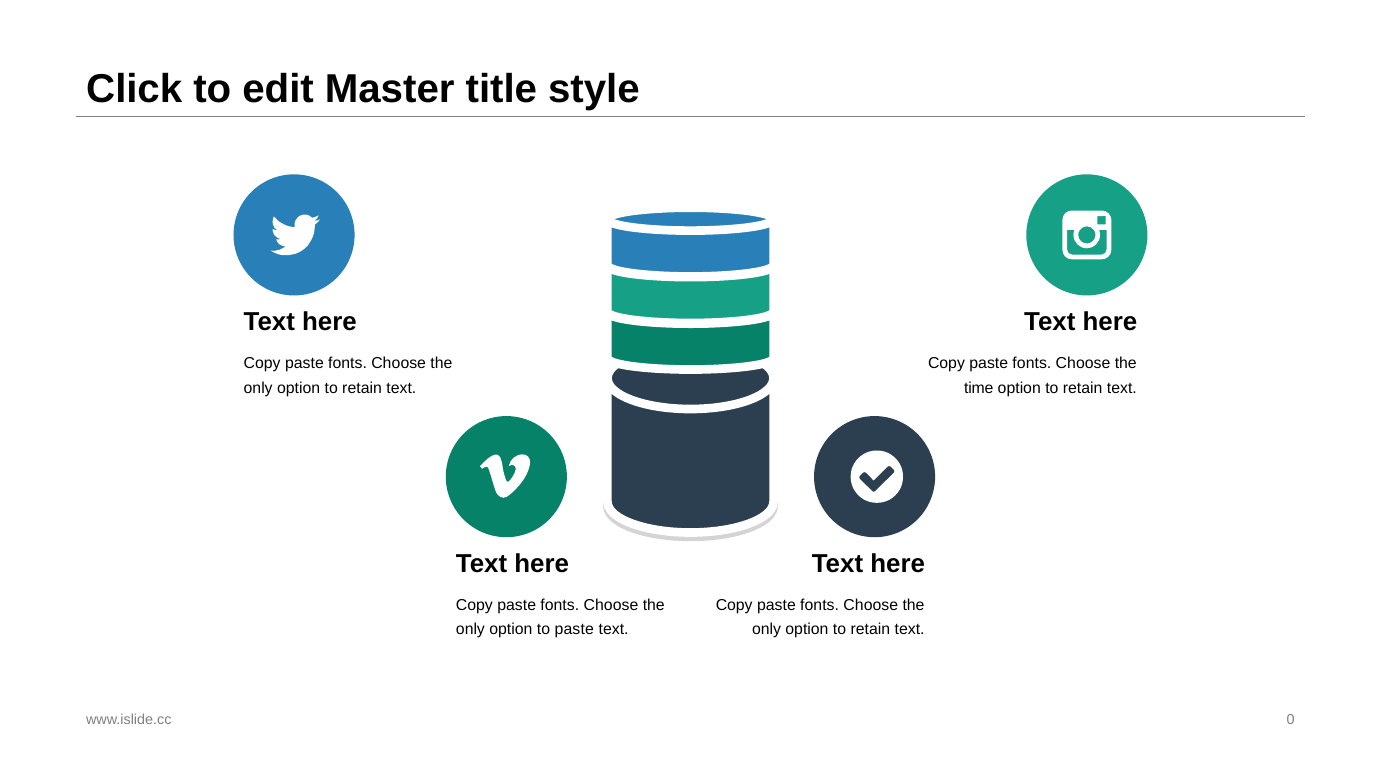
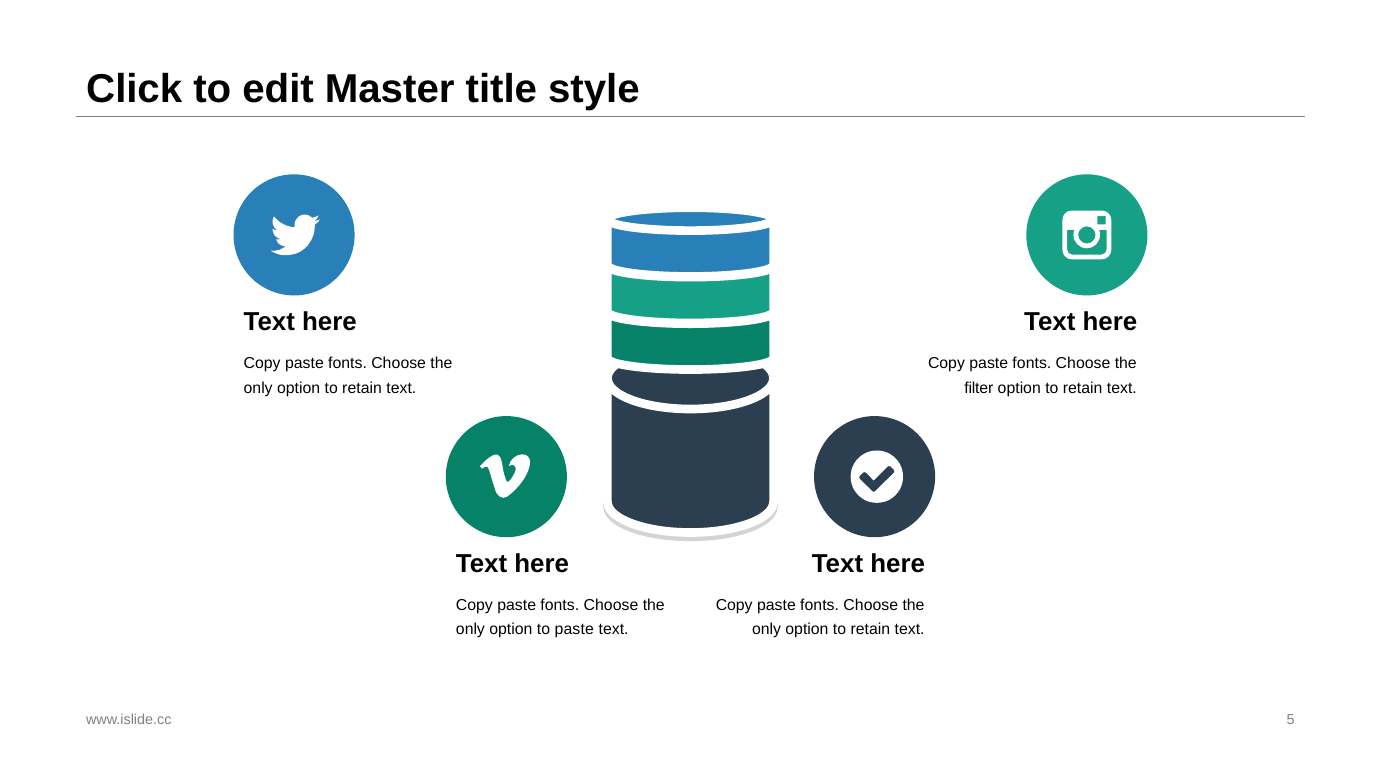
time: time -> filter
0: 0 -> 5
